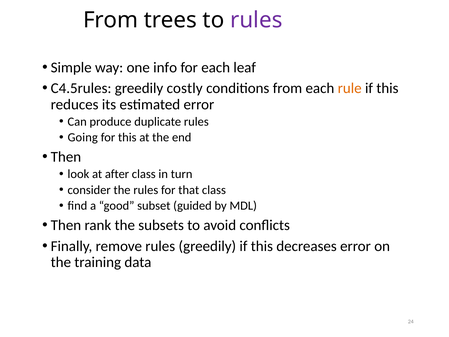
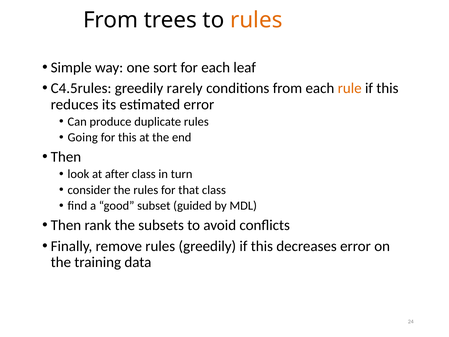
rules at (256, 20) colour: purple -> orange
info: info -> sort
costly: costly -> rarely
